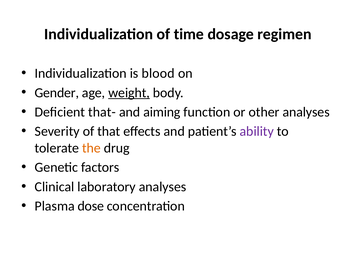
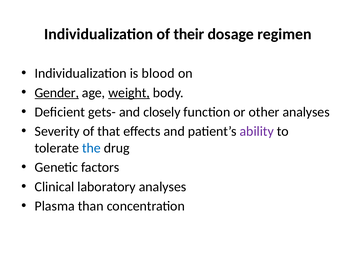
time: time -> their
Gender underline: none -> present
that-: that- -> gets-
aiming: aiming -> closely
the colour: orange -> blue
dose: dose -> than
